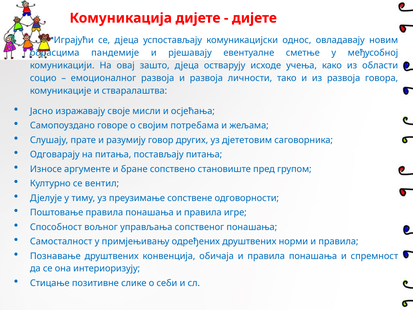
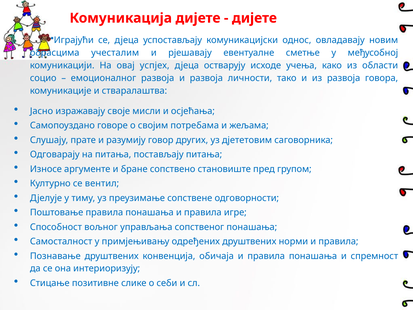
пандемије: пандемије -> учесталим
зашто: зашто -> успјех
